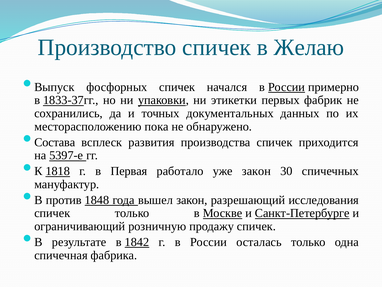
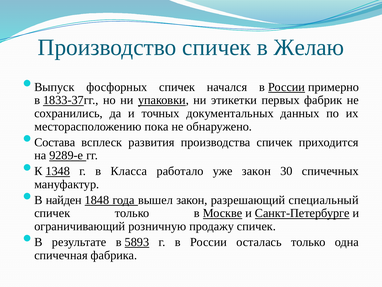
5397-е: 5397-е -> 9289-е
1818: 1818 -> 1348
Первая: Первая -> Класса
против: против -> найден
исследования: исследования -> специальный
1842: 1842 -> 5893
